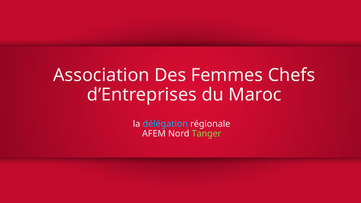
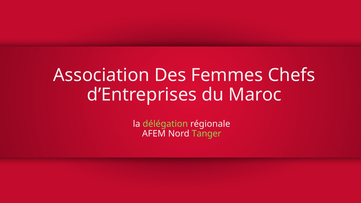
délégation colour: light blue -> light green
